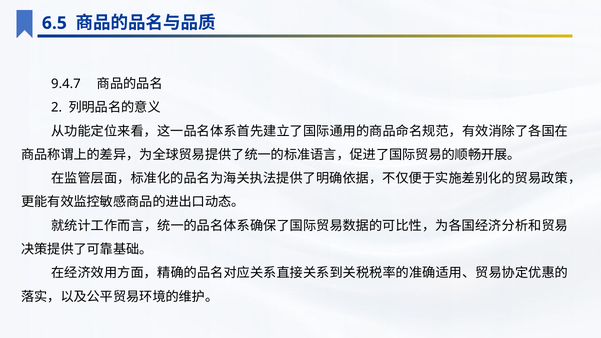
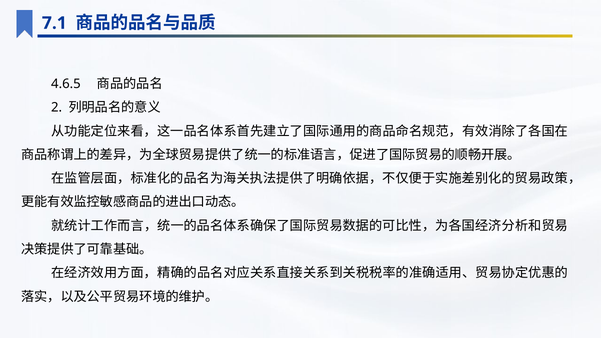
6.5: 6.5 -> 7.1
9.4.7: 9.4.7 -> 4.6.5
